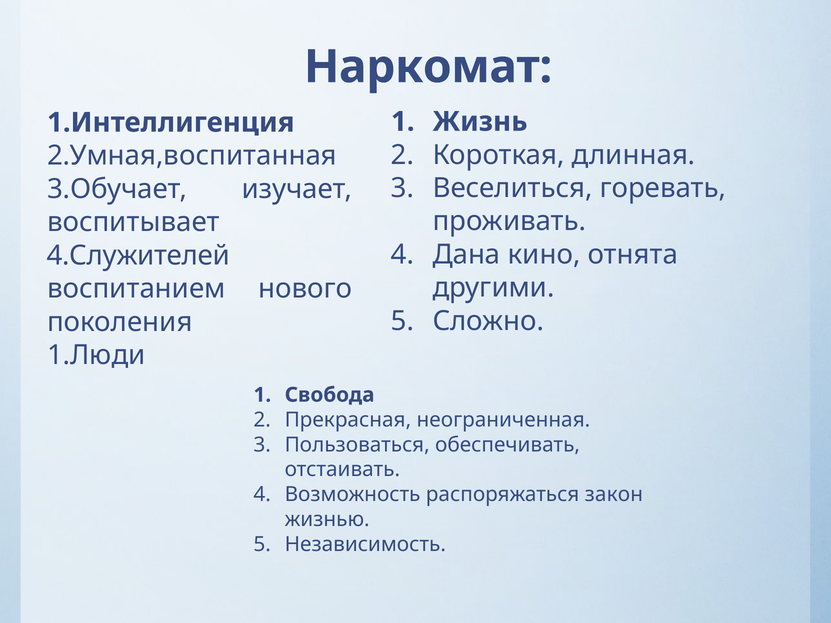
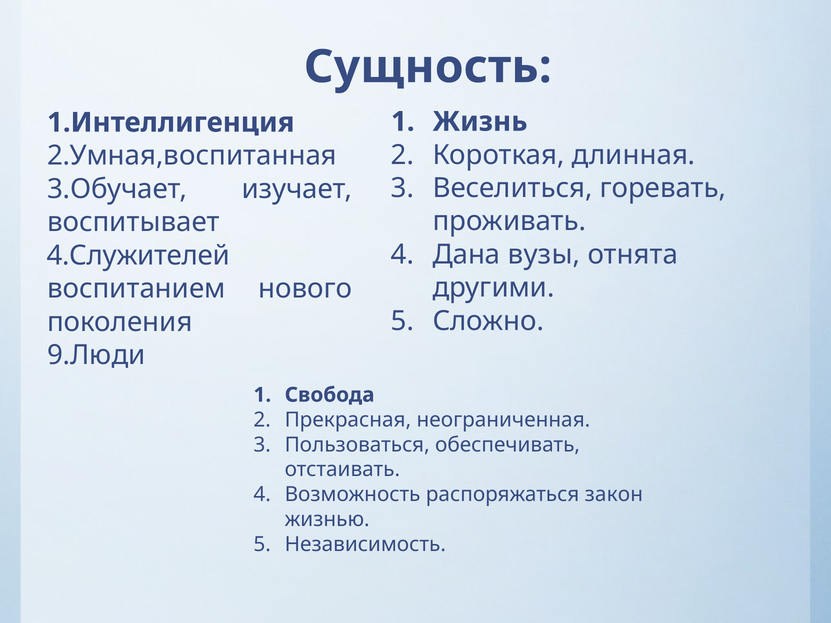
Наркомат: Наркомат -> Сущность
кино: кино -> вузы
1.Люди: 1.Люди -> 9.Люди
